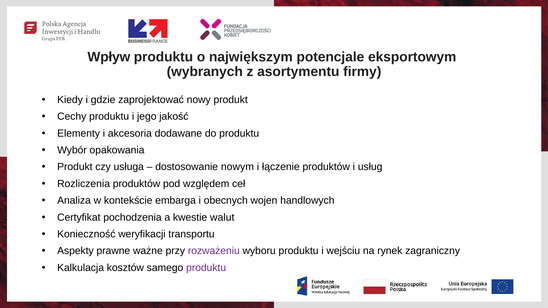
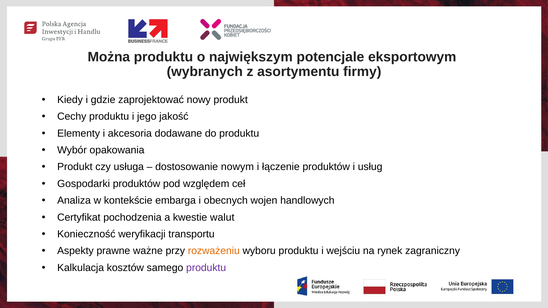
Wpływ: Wpływ -> Można
Rozliczenia: Rozliczenia -> Gospodarki
rozważeniu colour: purple -> orange
